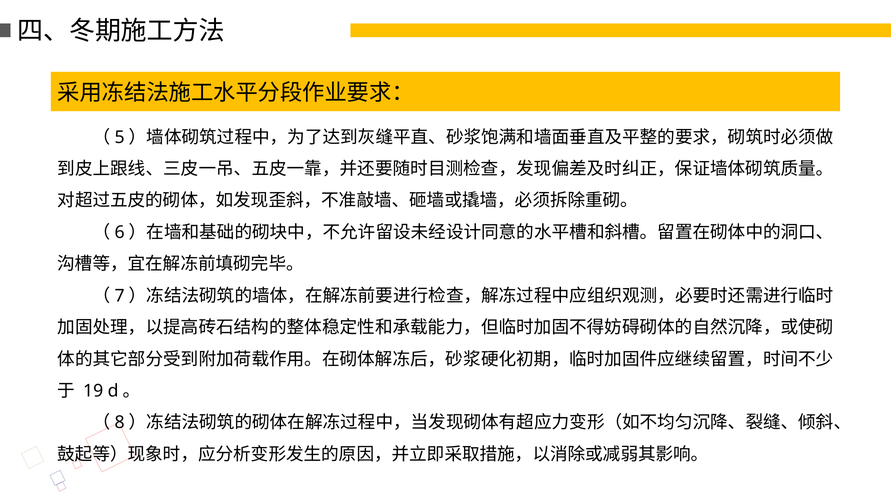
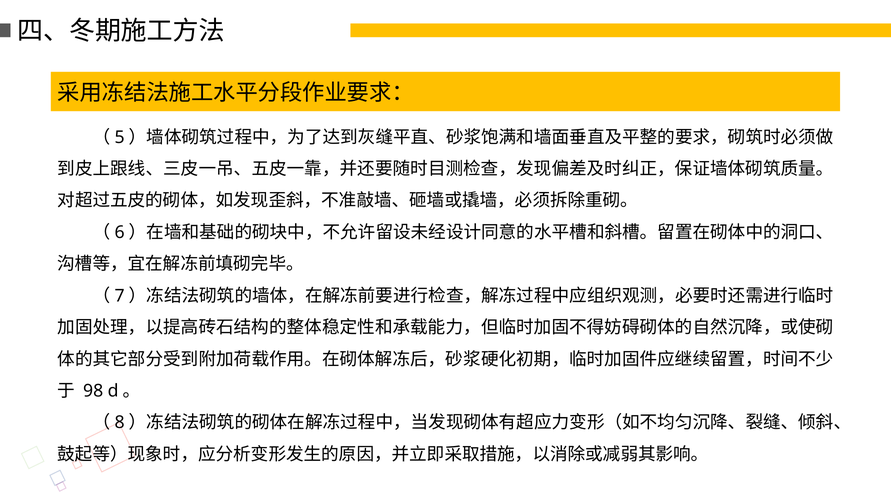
19: 19 -> 98
